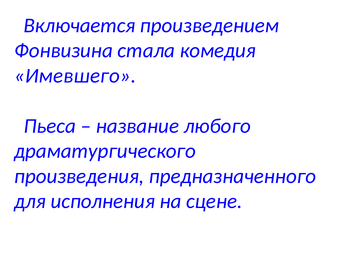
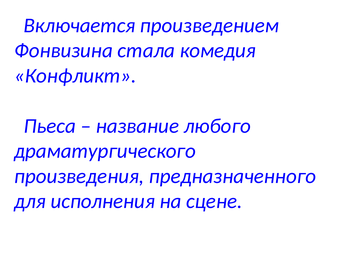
Имевшего: Имевшего -> Конфликт
